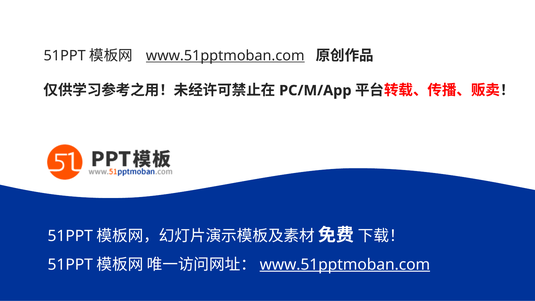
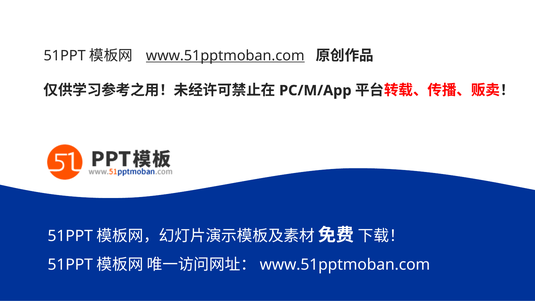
www.51pptmoban.com at (345, 265) underline: present -> none
